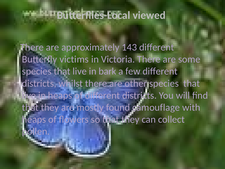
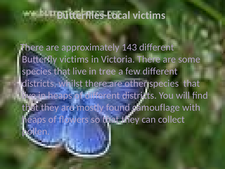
Butterflies-Local viewed: viewed -> victims
bark: bark -> tree
